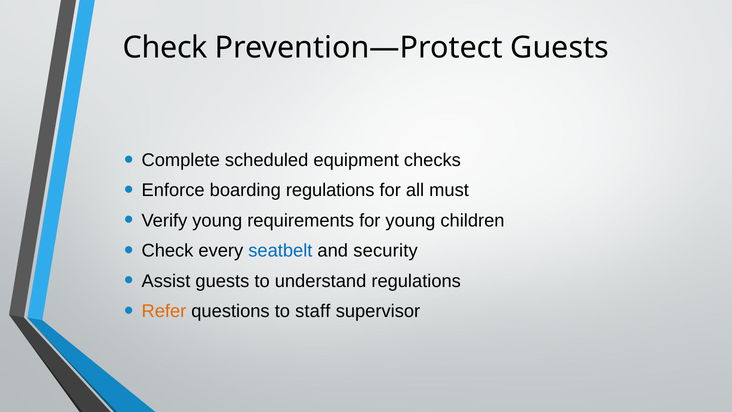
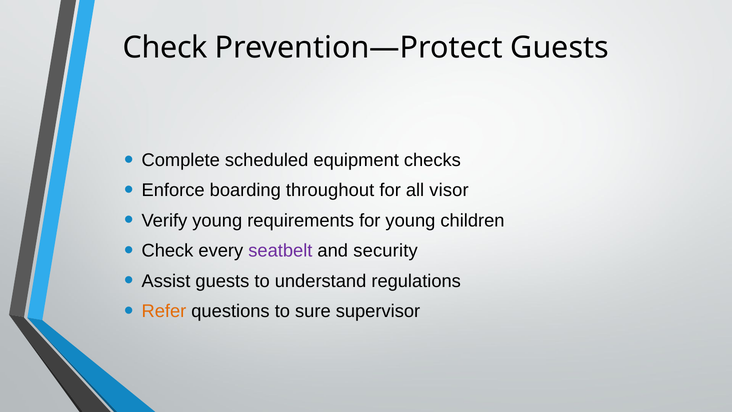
boarding regulations: regulations -> throughout
must: must -> visor
seatbelt colour: blue -> purple
staff: staff -> sure
